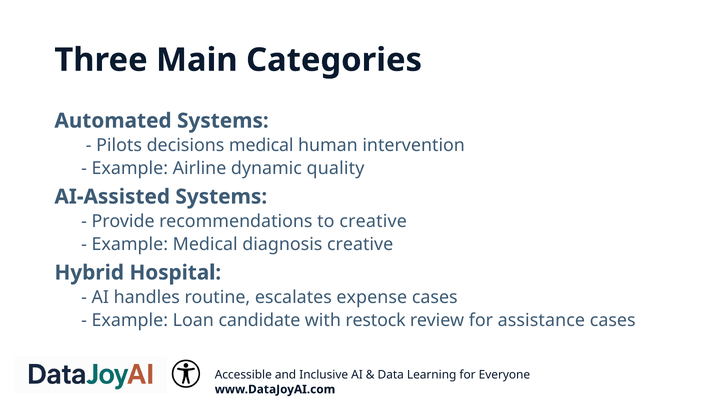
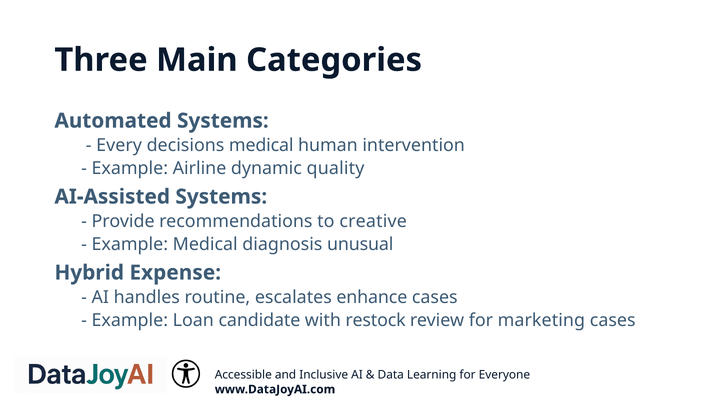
Pilots: Pilots -> Every
diagnosis creative: creative -> unusual
Hospital: Hospital -> Expense
expense: expense -> enhance
assistance: assistance -> marketing
